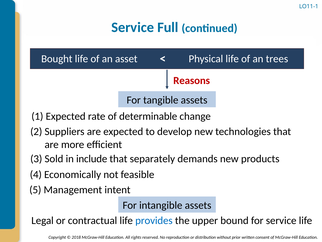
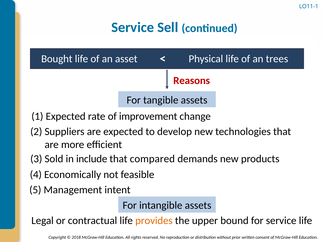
Full: Full -> Sell
determinable: determinable -> improvement
separately: separately -> compared
provides colour: blue -> orange
